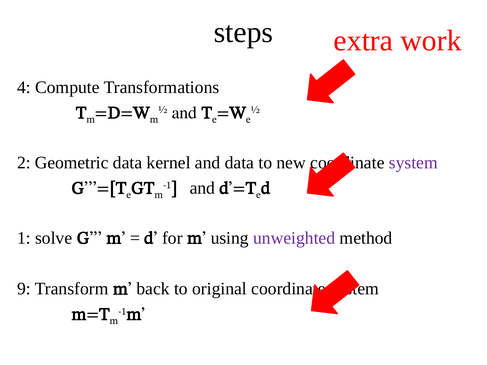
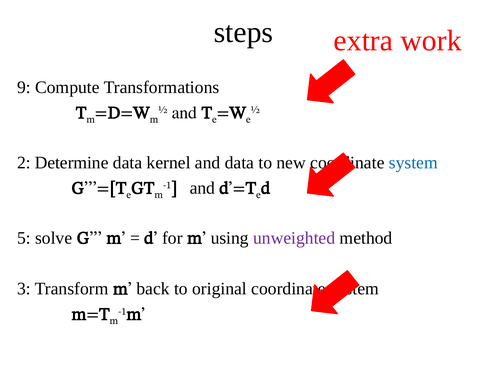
4: 4 -> 9
Geometric: Geometric -> Determine
system at (413, 163) colour: purple -> blue
1: 1 -> 5
9: 9 -> 3
